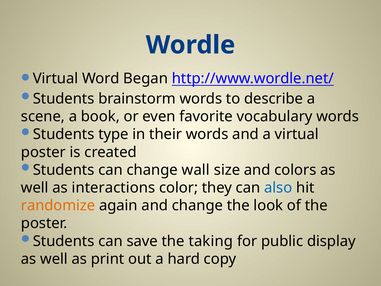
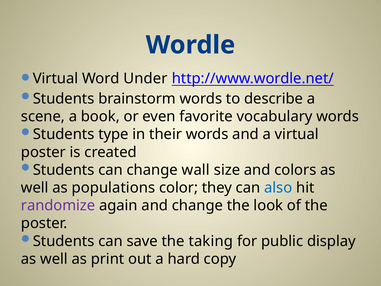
Began: Began -> Under
interactions: interactions -> populations
randomize colour: orange -> purple
